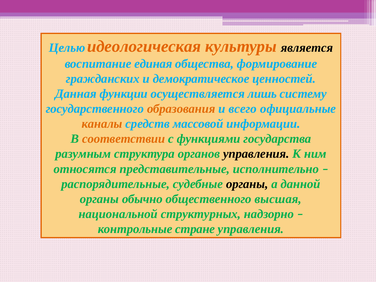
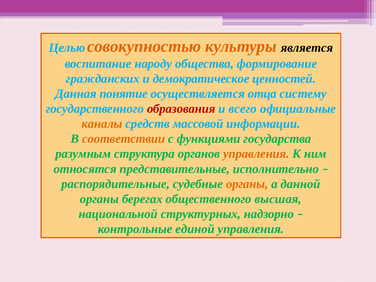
идеологическая: идеологическая -> совокупностью
единая: единая -> народу
функции: функции -> понятие
лишь: лишь -> отца
образования colour: orange -> red
управления at (256, 154) colour: black -> orange
органы at (247, 184) colour: black -> orange
обычно: обычно -> берегах
стране: стране -> единой
